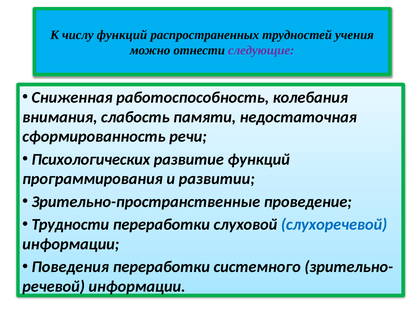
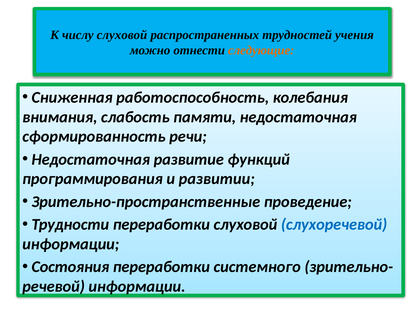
числу функций: функций -> слуховой
следующие colour: purple -> orange
Психологических at (91, 159): Психологических -> Недостаточная
Поведения: Поведения -> Состояния
